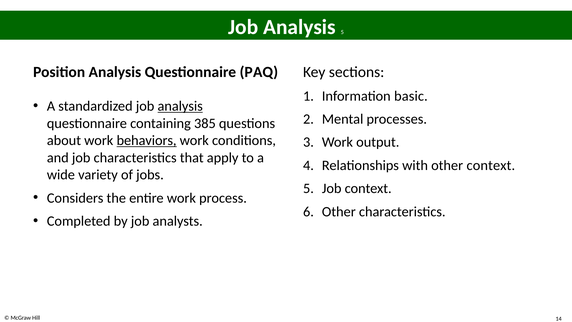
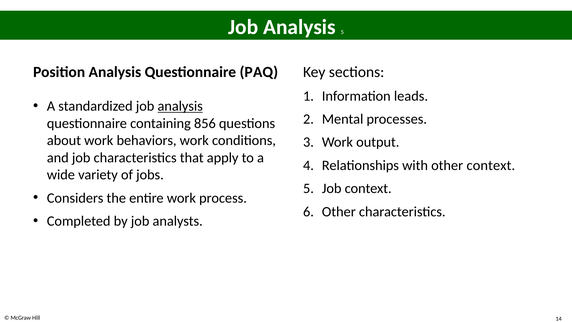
basic: basic -> leads
385: 385 -> 856
behaviors underline: present -> none
